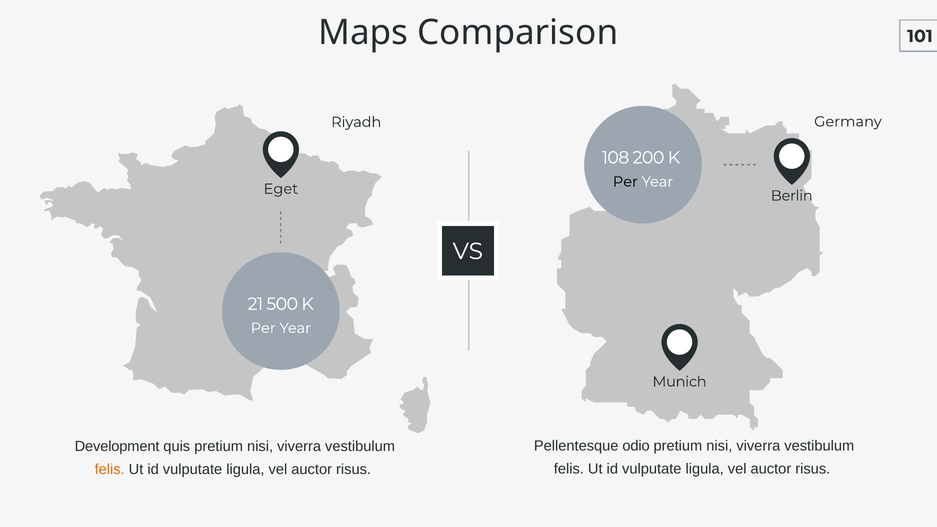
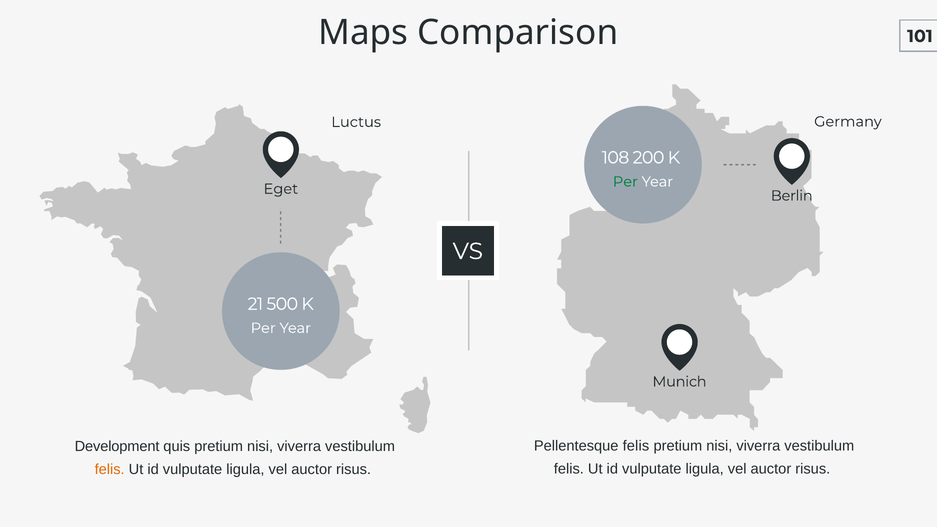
Riyadh: Riyadh -> Luctus
Per at (625, 182) colour: black -> green
Pellentesque odio: odio -> felis
